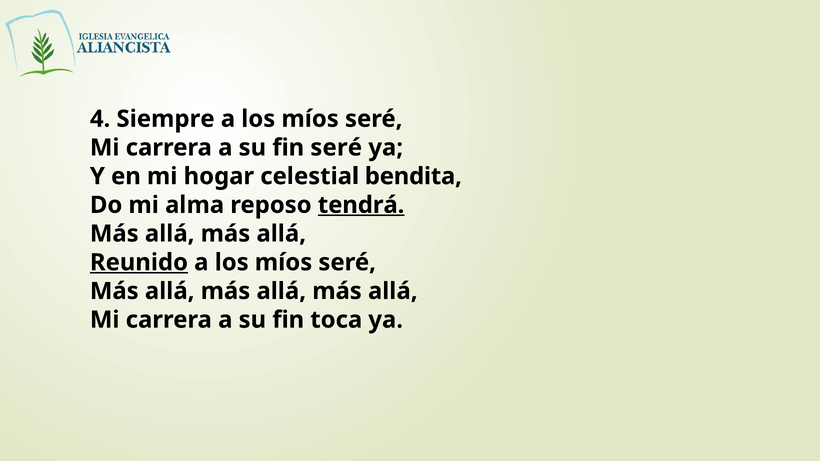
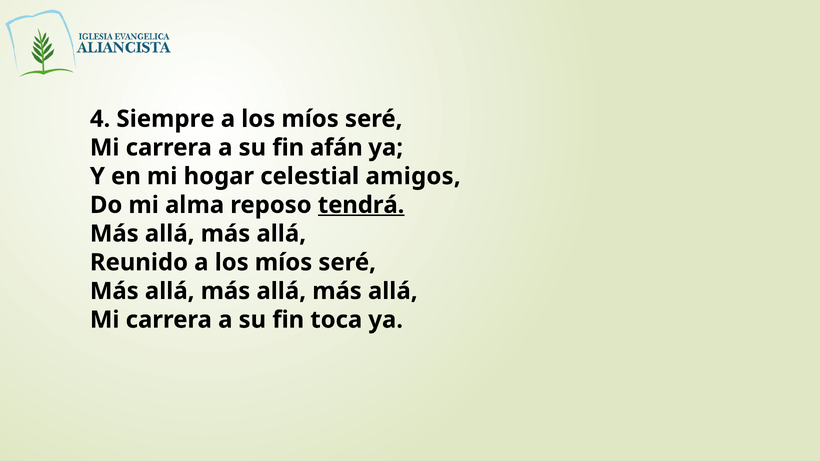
fin seré: seré -> afán
bendita: bendita -> amigos
Reunido underline: present -> none
